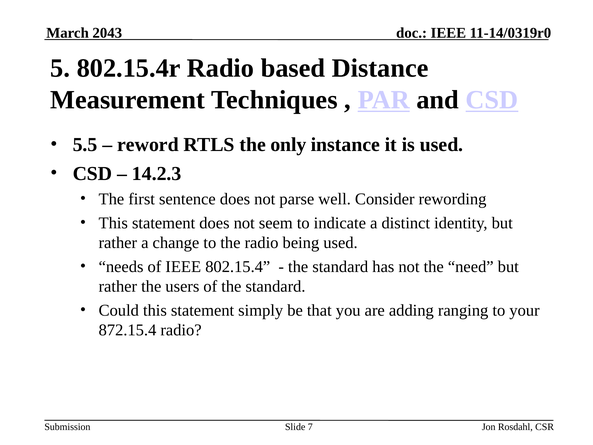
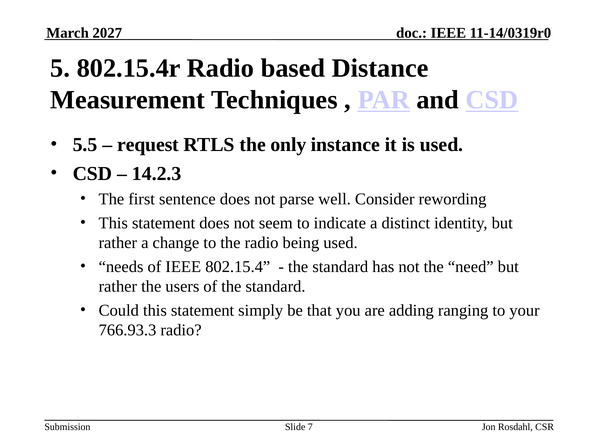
2043: 2043 -> 2027
reword: reword -> request
872.15.4: 872.15.4 -> 766.93.3
